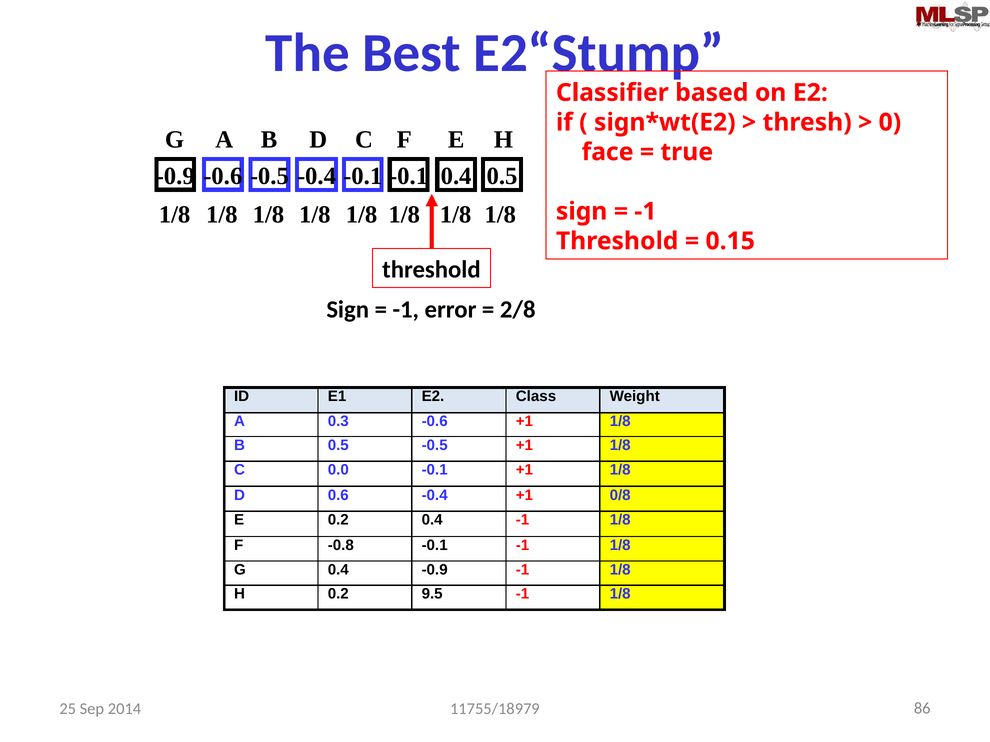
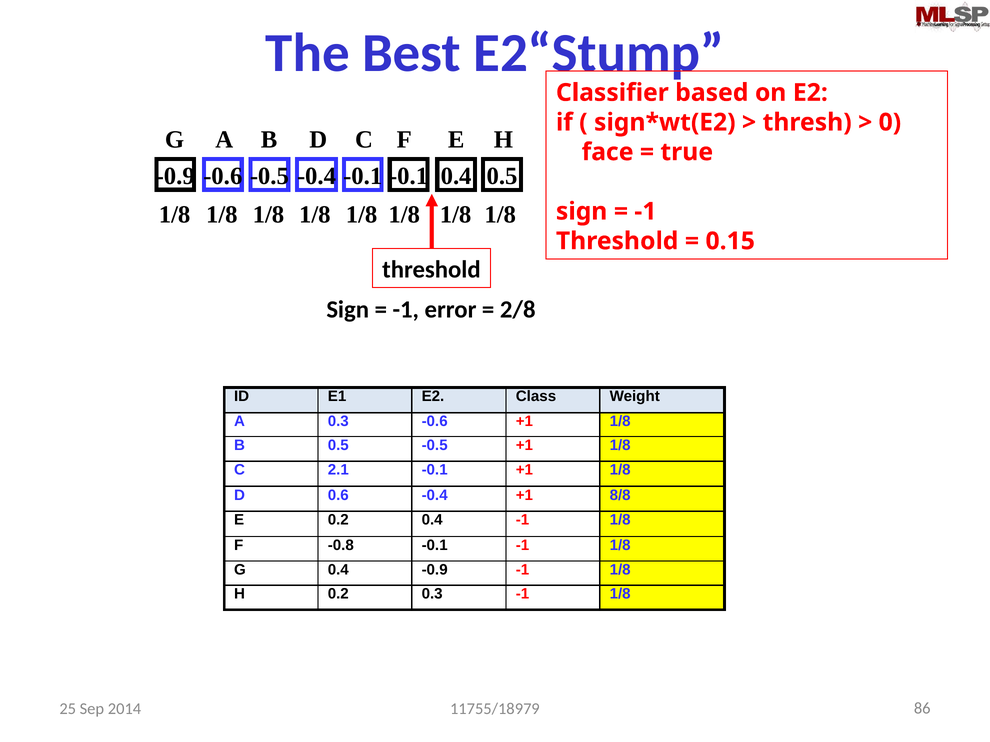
0.0: 0.0 -> 2.1
0/8: 0/8 -> 8/8
0.2 9.5: 9.5 -> 0.3
